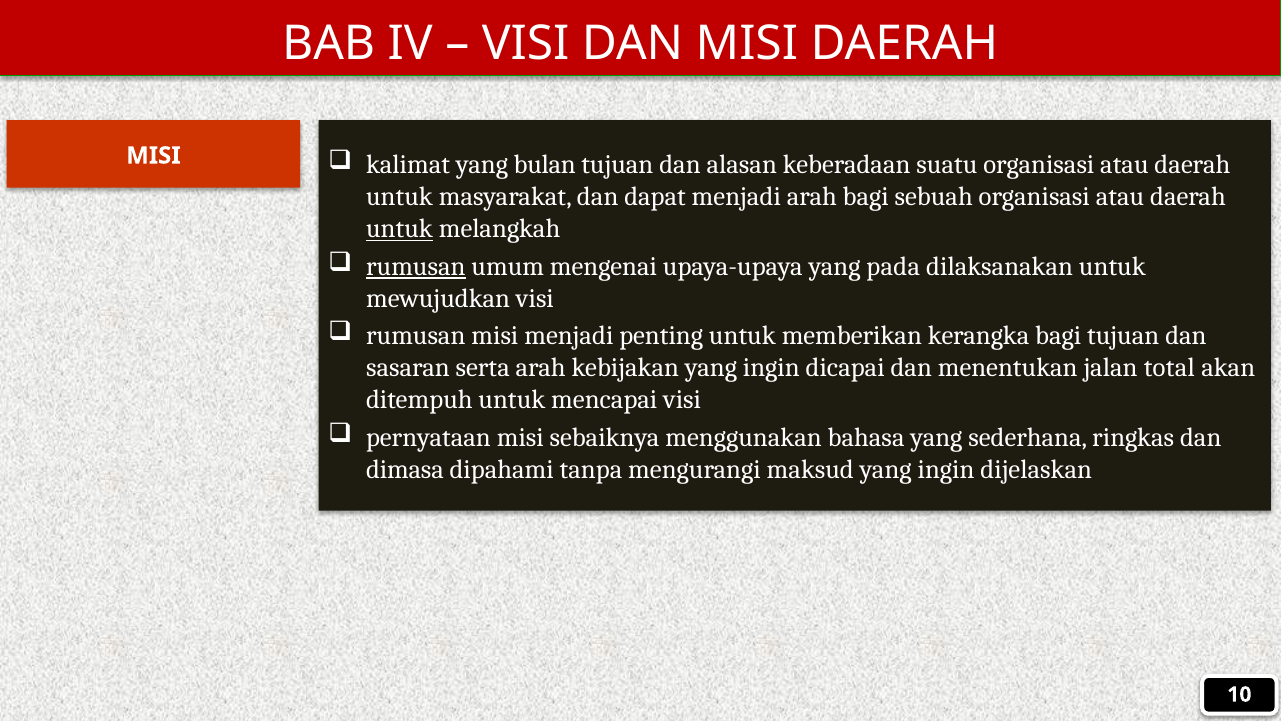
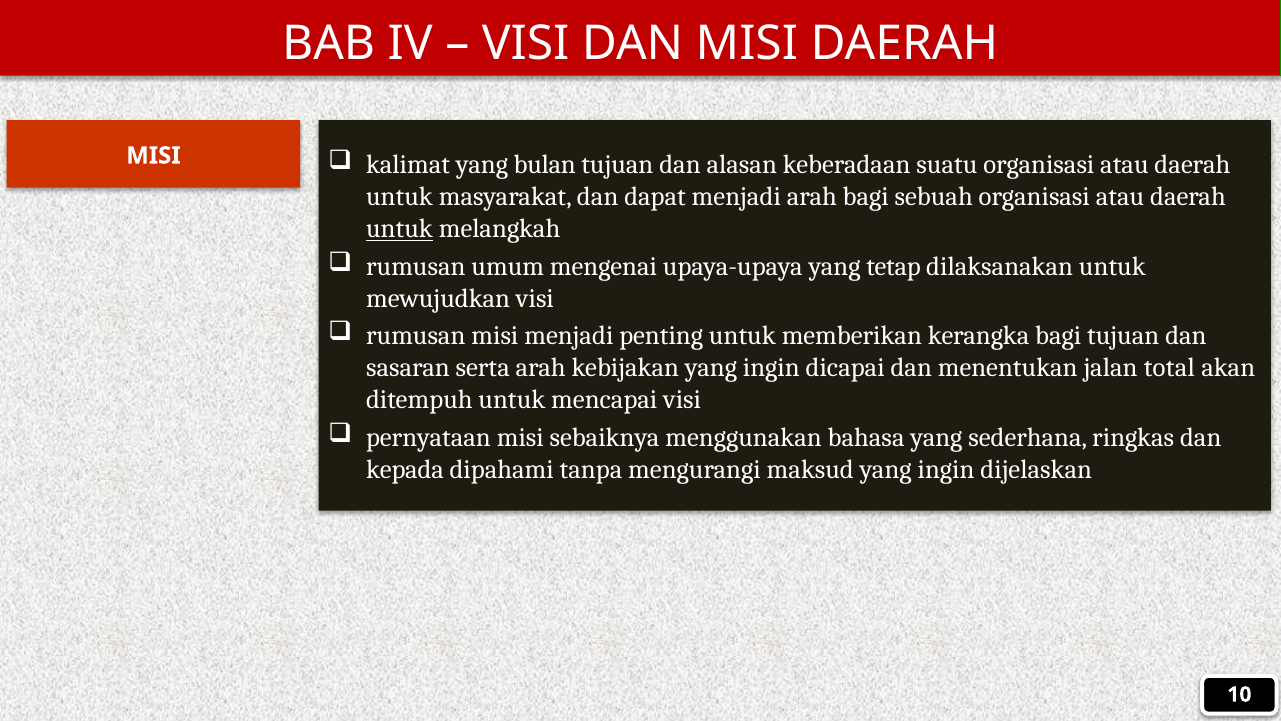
rumusan at (416, 266) underline: present -> none
pada: pada -> tetap
dimasa: dimasa -> kepada
